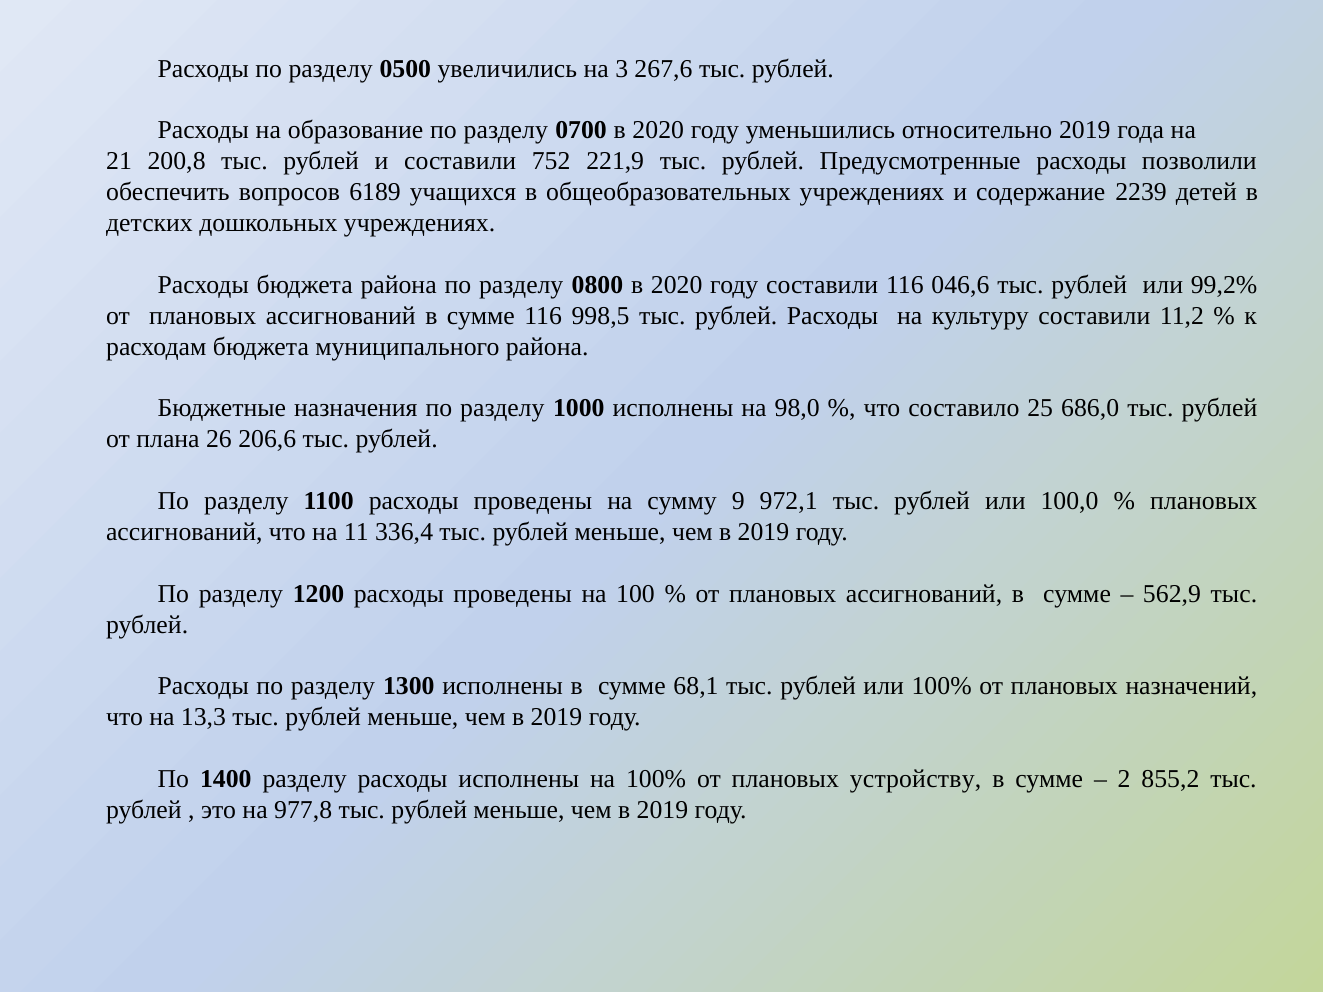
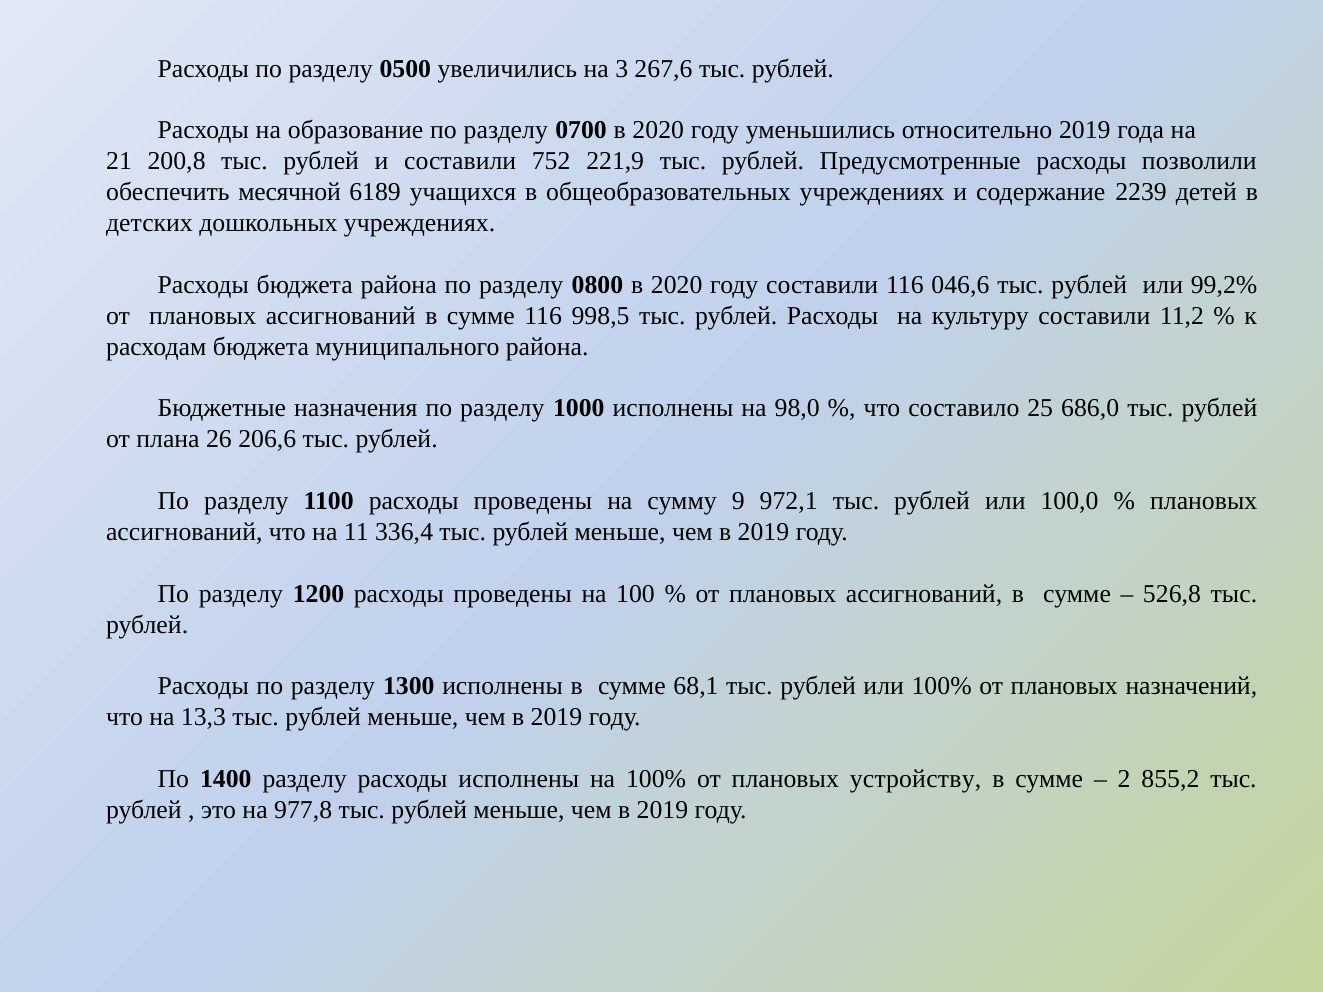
вопросов: вопросов -> месячной
562,9: 562,9 -> 526,8
